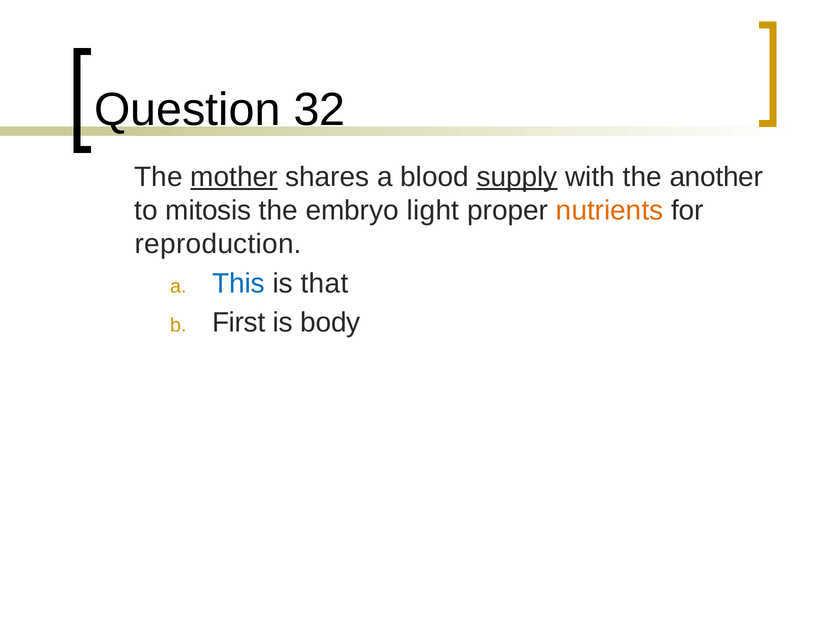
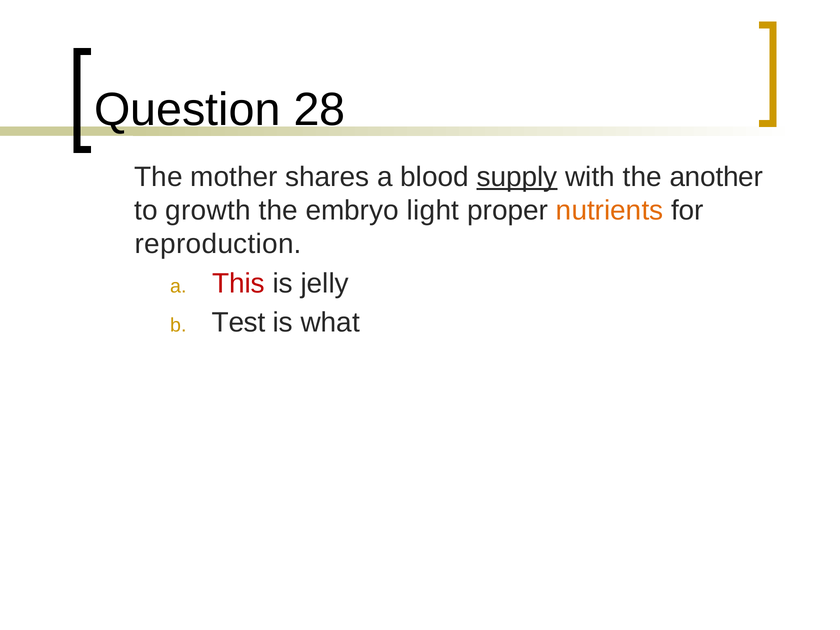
32: 32 -> 28
mother underline: present -> none
mitosis: mitosis -> growth
This colour: blue -> red
that: that -> jelly
First: First -> Test
body: body -> what
